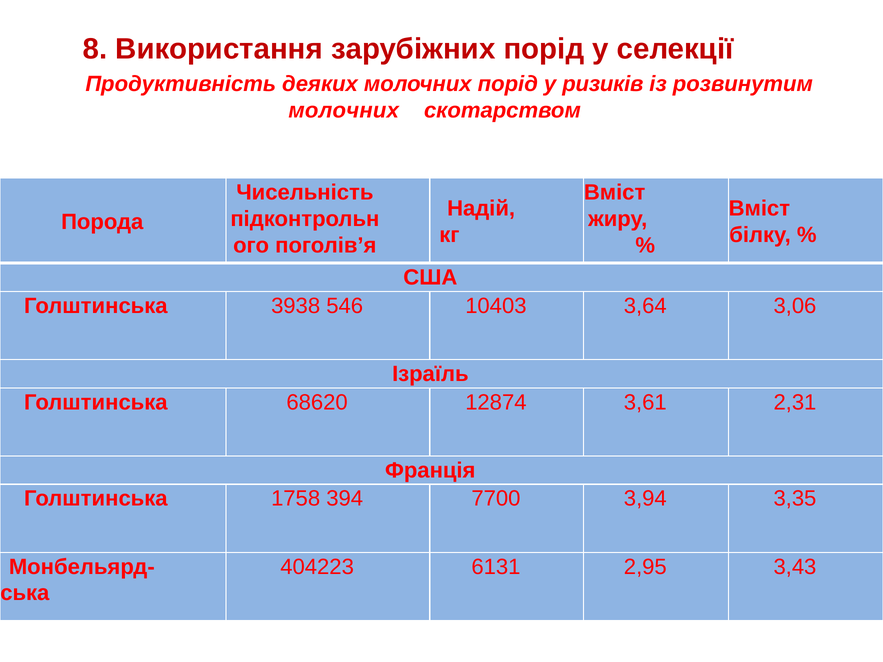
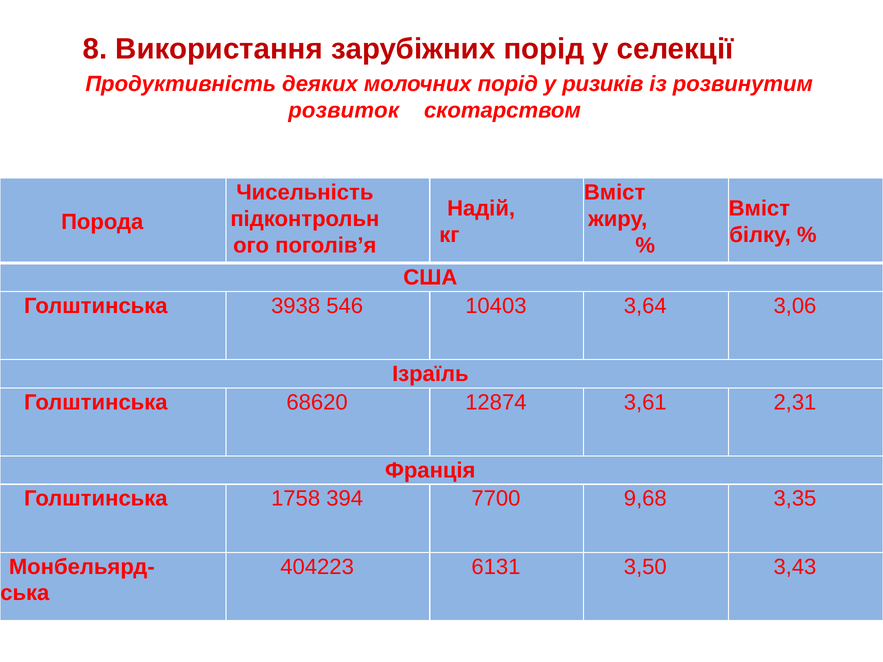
молочних at (344, 110): молочних -> розвиток
3,94: 3,94 -> 9,68
2,95: 2,95 -> 3,50
